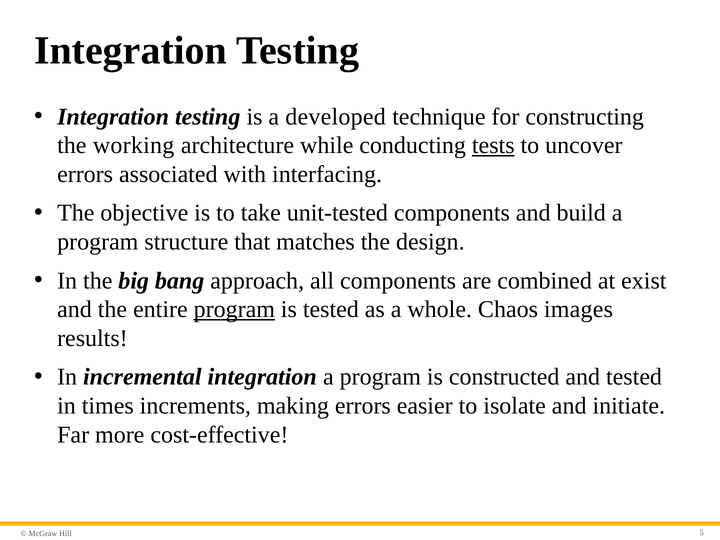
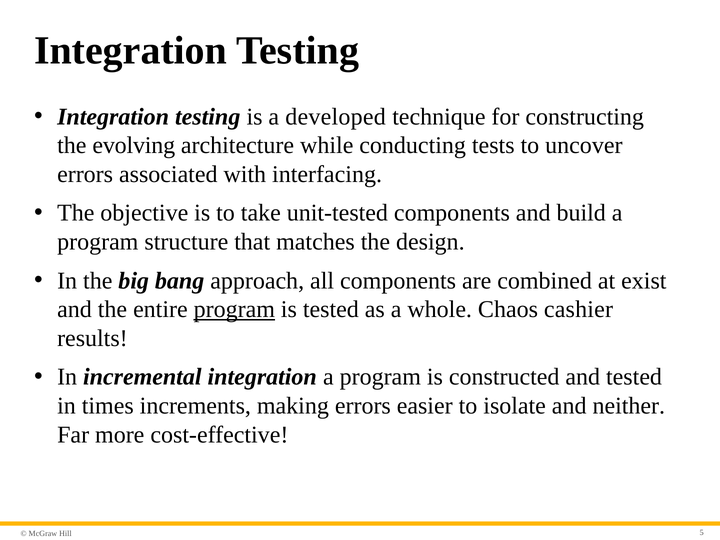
working: working -> evolving
tests underline: present -> none
images: images -> cashier
initiate: initiate -> neither
